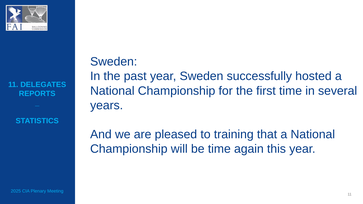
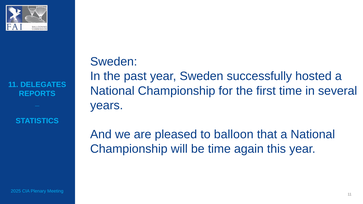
training: training -> balloon
